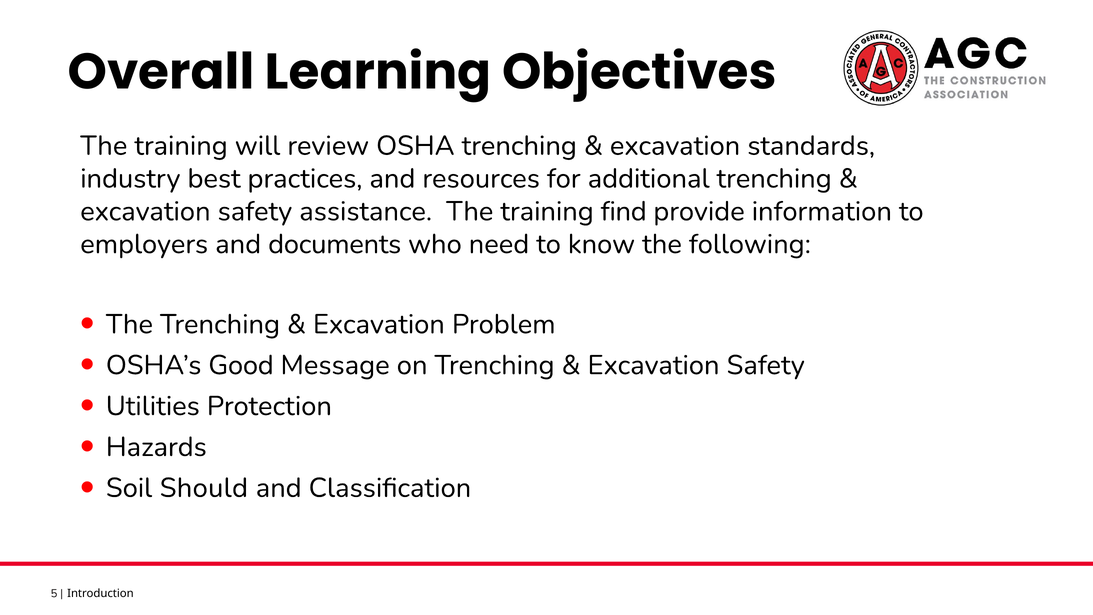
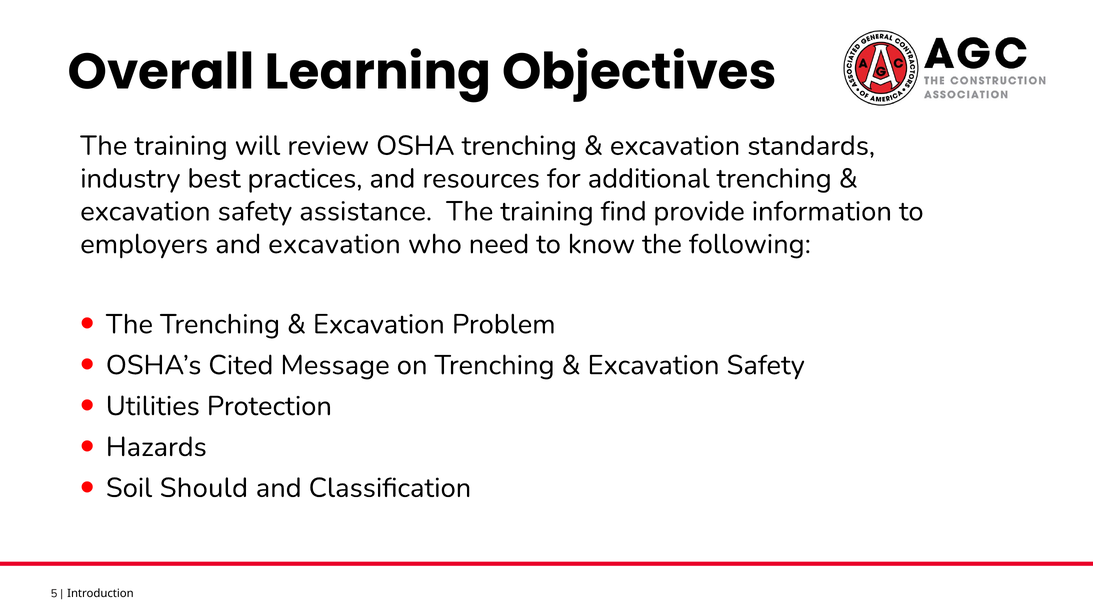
and documents: documents -> excavation
Good: Good -> Cited
